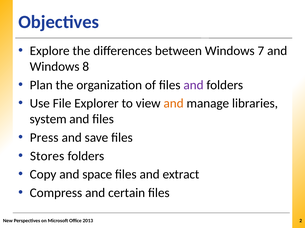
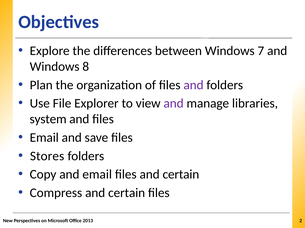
and at (174, 104) colour: orange -> purple
Press at (44, 138): Press -> Email
and space: space -> email
files and extract: extract -> certain
